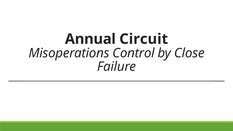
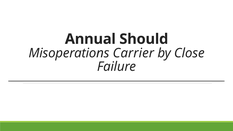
Circuit: Circuit -> Should
Control: Control -> Carrier
